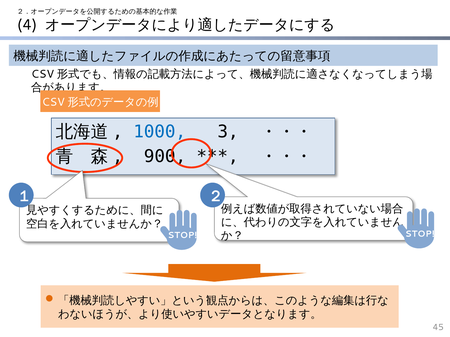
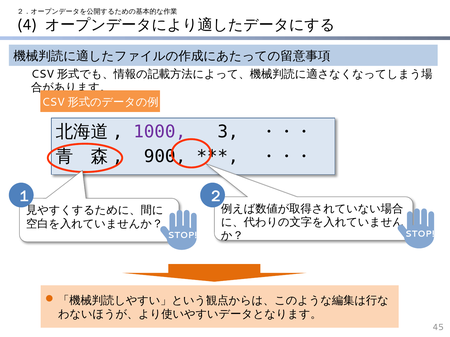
1000 colour: blue -> purple
